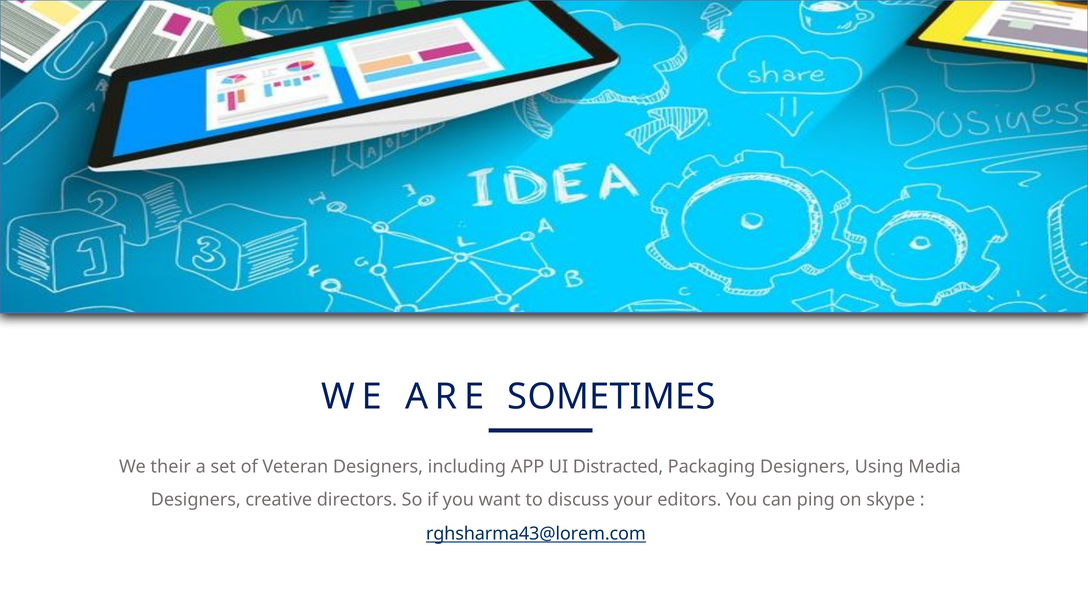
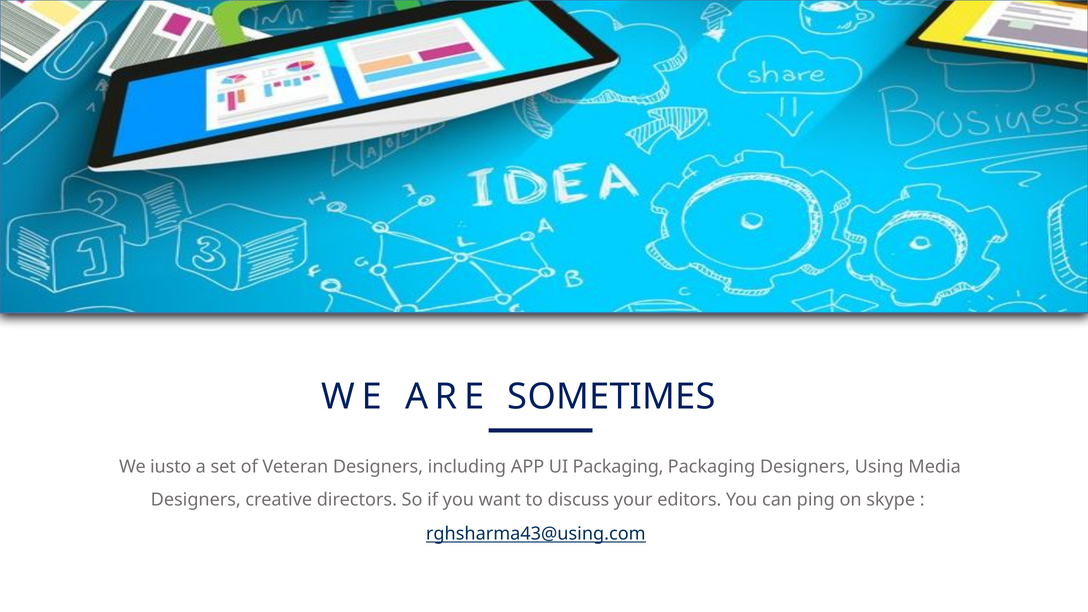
their: their -> iusto
UI Distracted: Distracted -> Packaging
rghsharma43@lorem.com: rghsharma43@lorem.com -> rghsharma43@using.com
